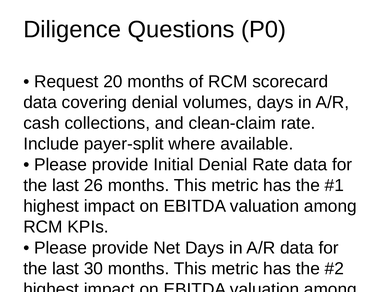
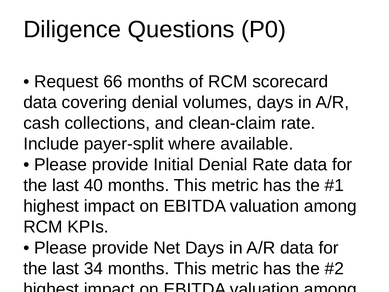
20: 20 -> 66
26: 26 -> 40
30: 30 -> 34
